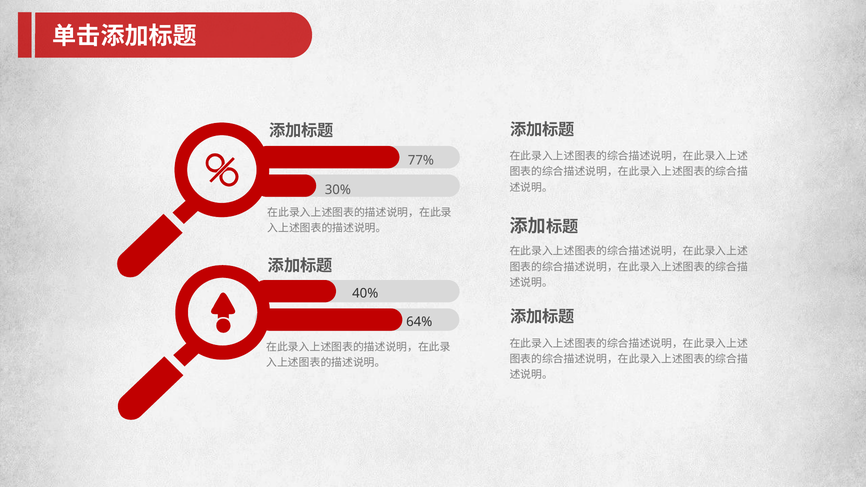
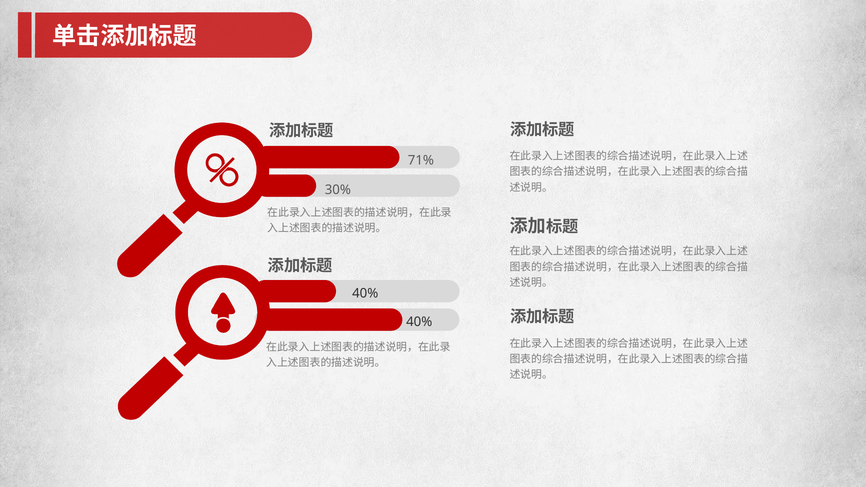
77%: 77% -> 71%
64% at (419, 322): 64% -> 40%
